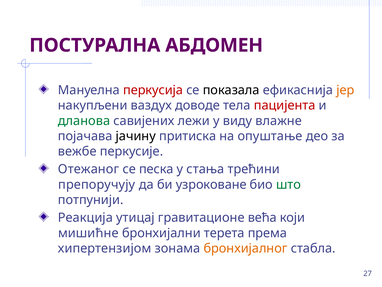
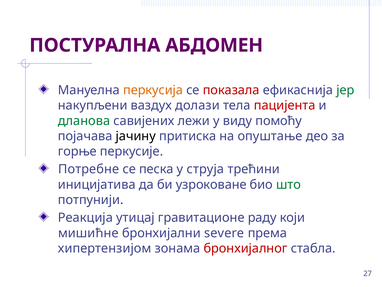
перкусија colour: red -> orange
показала colour: black -> red
јер colour: orange -> green
доводе: доводе -> долази
влажне: влажне -> помоћу
вежбе: вежбе -> горње
Отежаног: Отежаног -> Потребне
стања: стања -> струја
препоручују: препоручују -> иницијатива
већа: већа -> раду
терета: терета -> severe
бронхијалног colour: orange -> red
